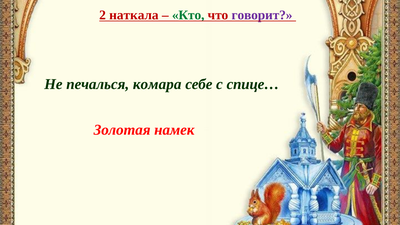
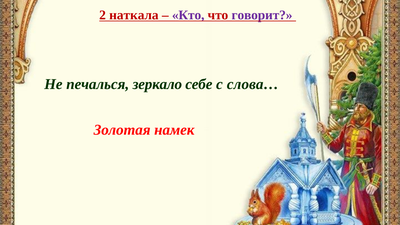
Кто colour: green -> purple
комара: комара -> зеркало
спице…: спице… -> слова…
